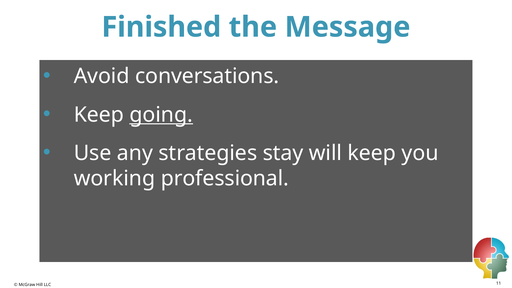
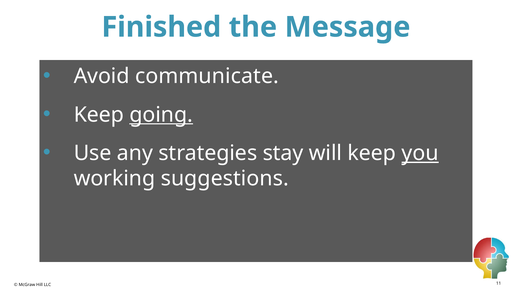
conversations: conversations -> communicate
you underline: none -> present
professional: professional -> suggestions
